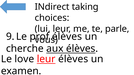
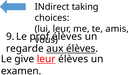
parle: parle -> amis
cherche: cherche -> regarde
love: love -> give
